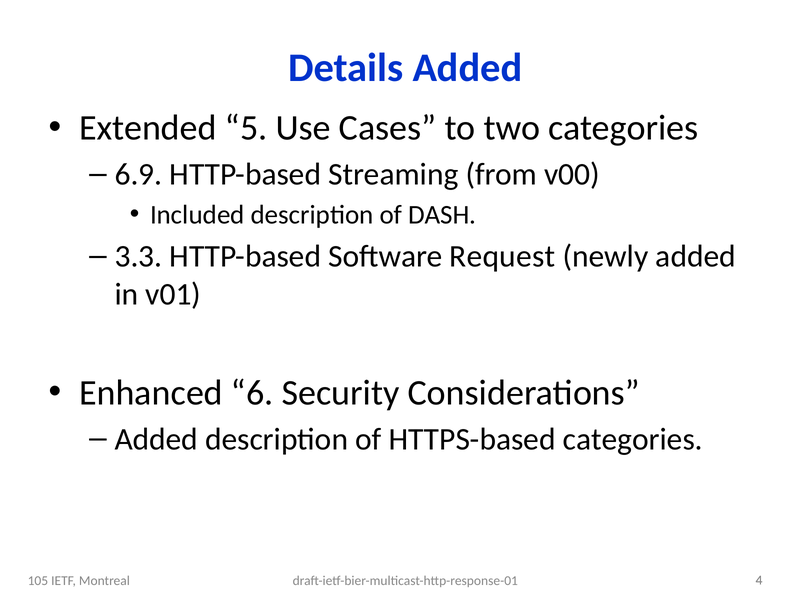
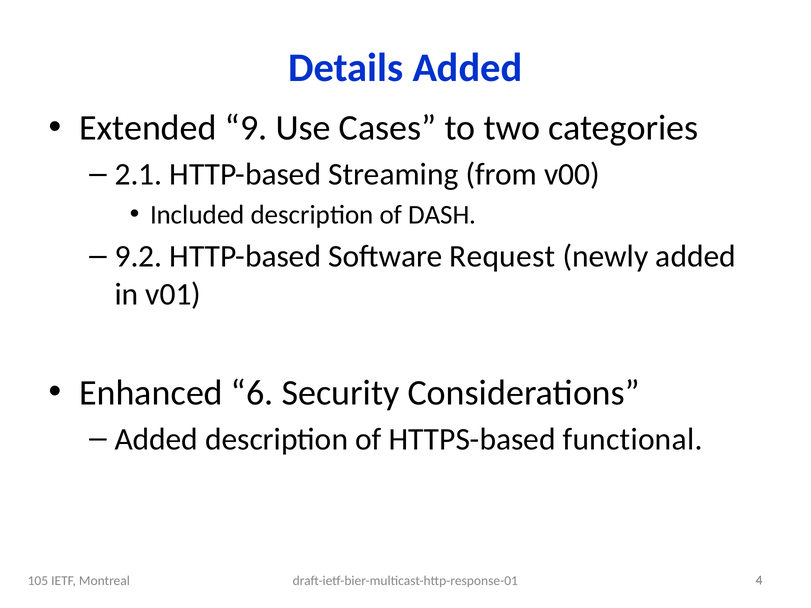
5: 5 -> 9
6.9: 6.9 -> 2.1
3.3: 3.3 -> 9.2
HTTPS-based categories: categories -> functional
